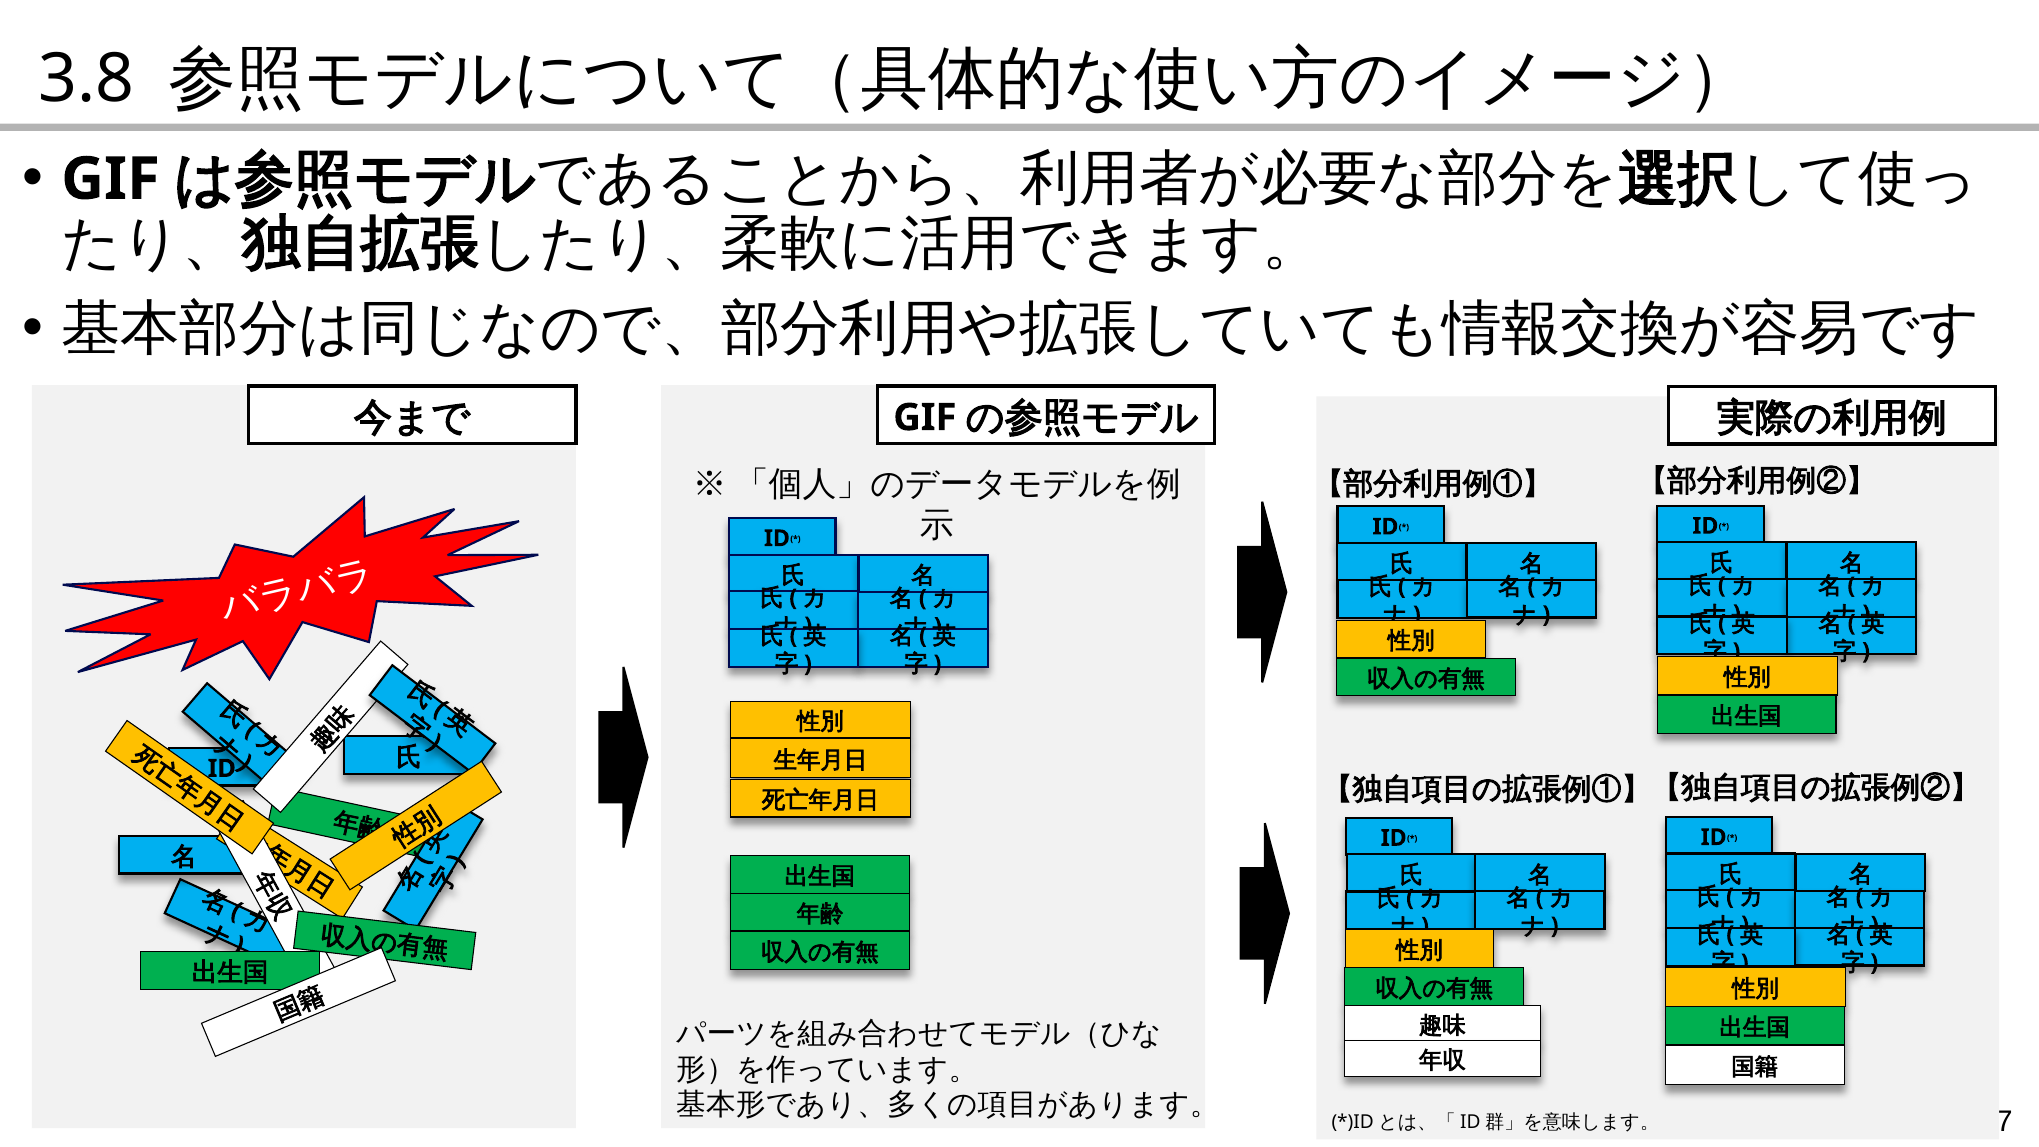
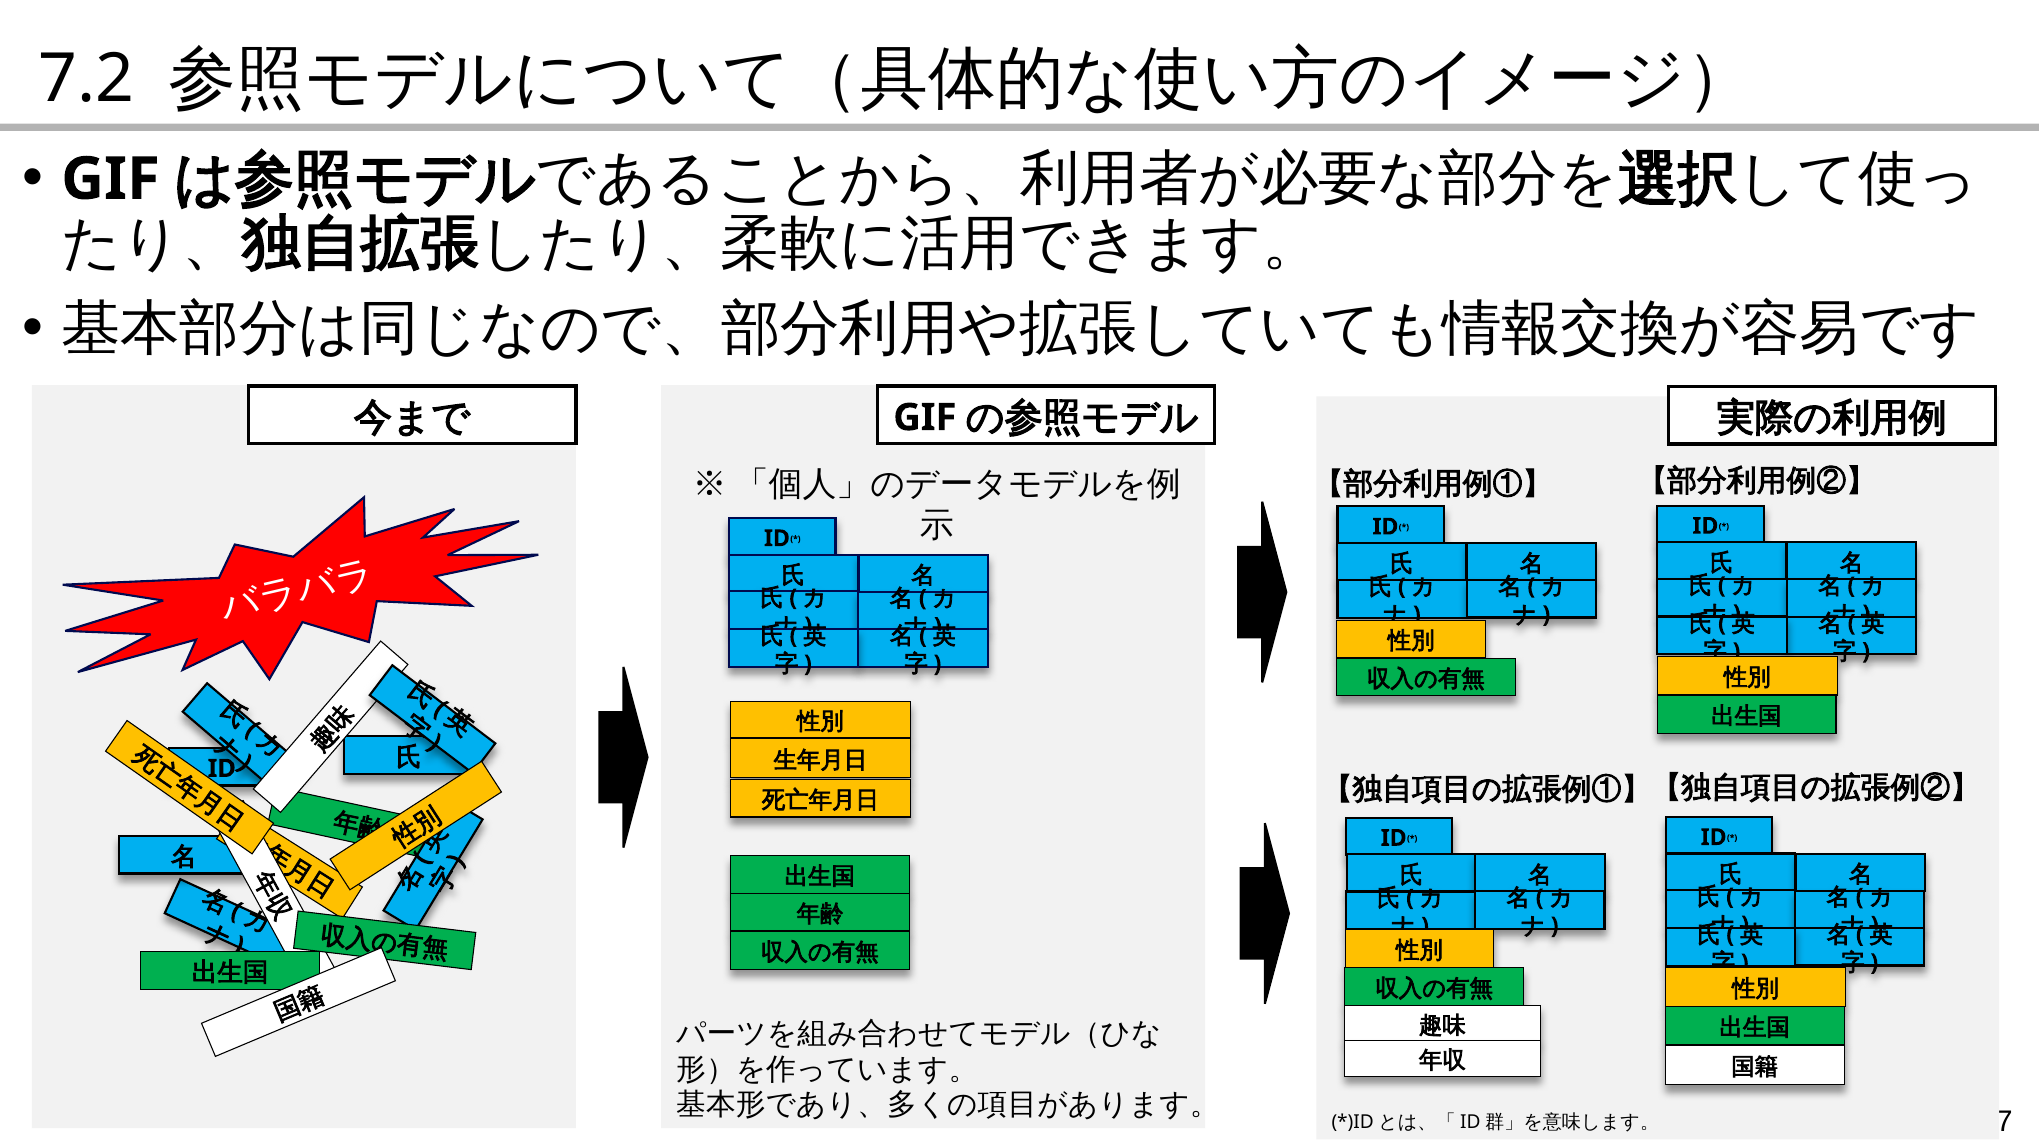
3.8: 3.8 -> 7.2
